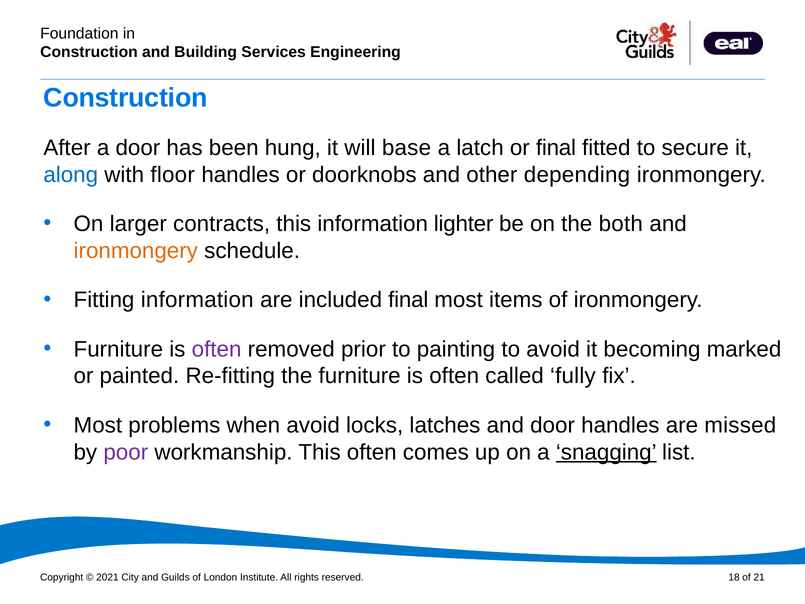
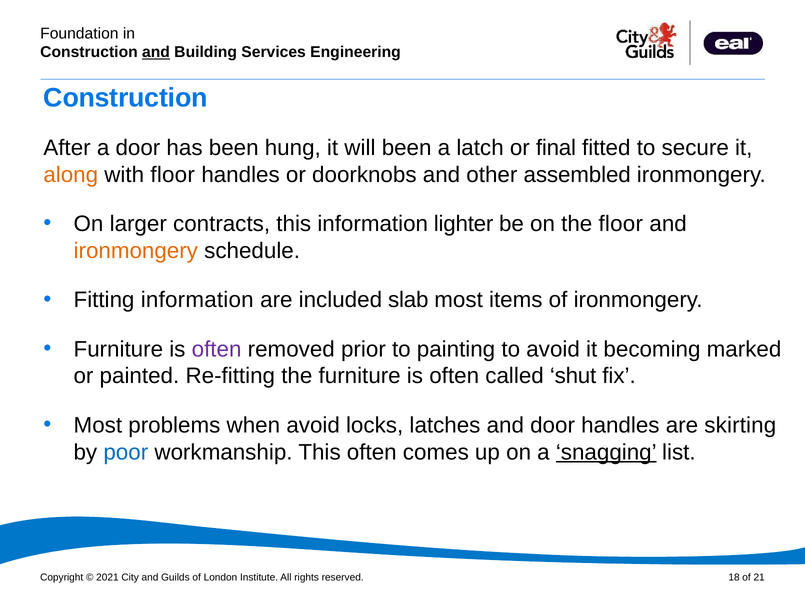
and at (156, 52) underline: none -> present
will base: base -> been
along colour: blue -> orange
depending: depending -> assembled
the both: both -> floor
included final: final -> slab
fully: fully -> shut
missed: missed -> skirting
poor colour: purple -> blue
